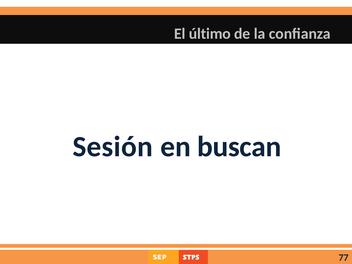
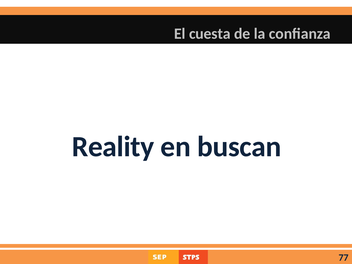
último: último -> cuesta
Sesión: Sesión -> Reality
